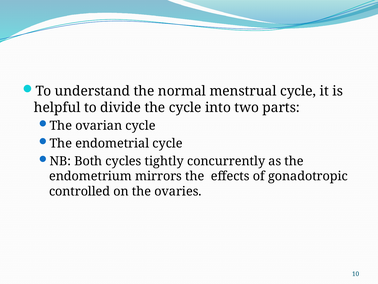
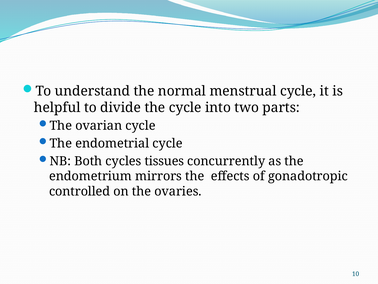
tightly: tightly -> tissues
